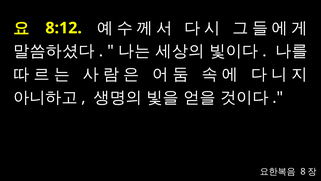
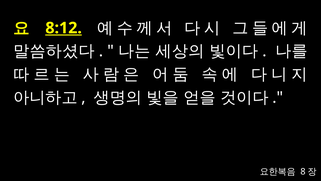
8:12 underline: none -> present
